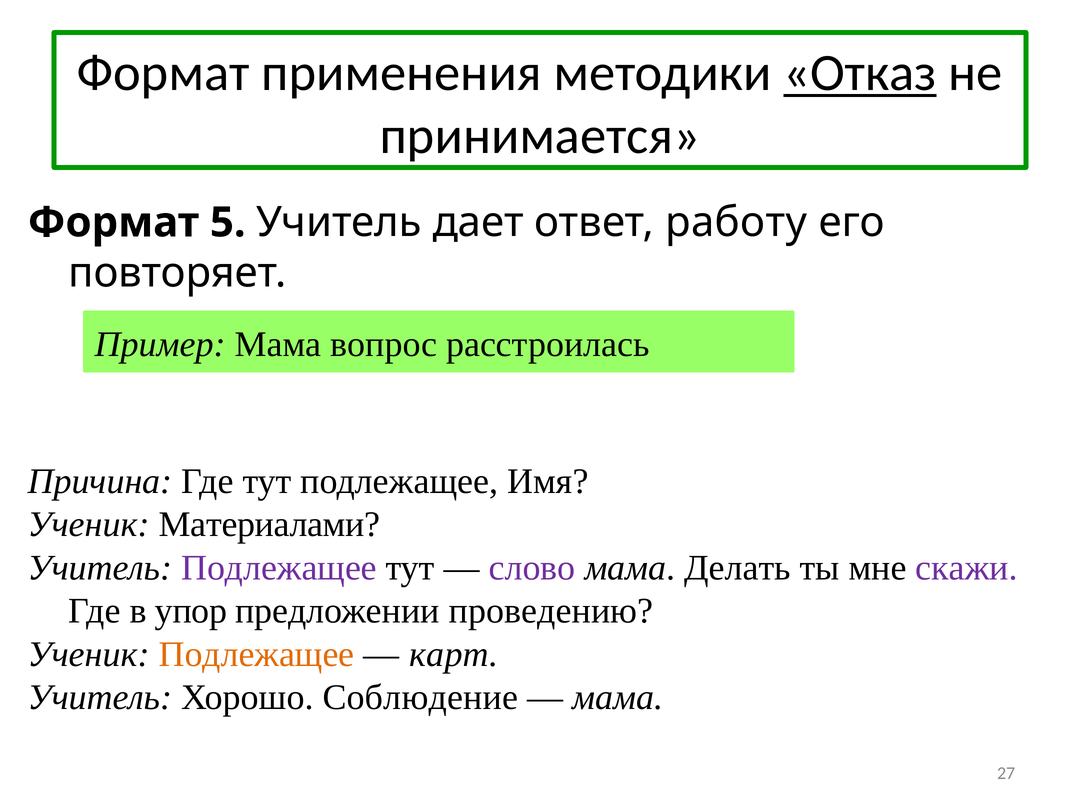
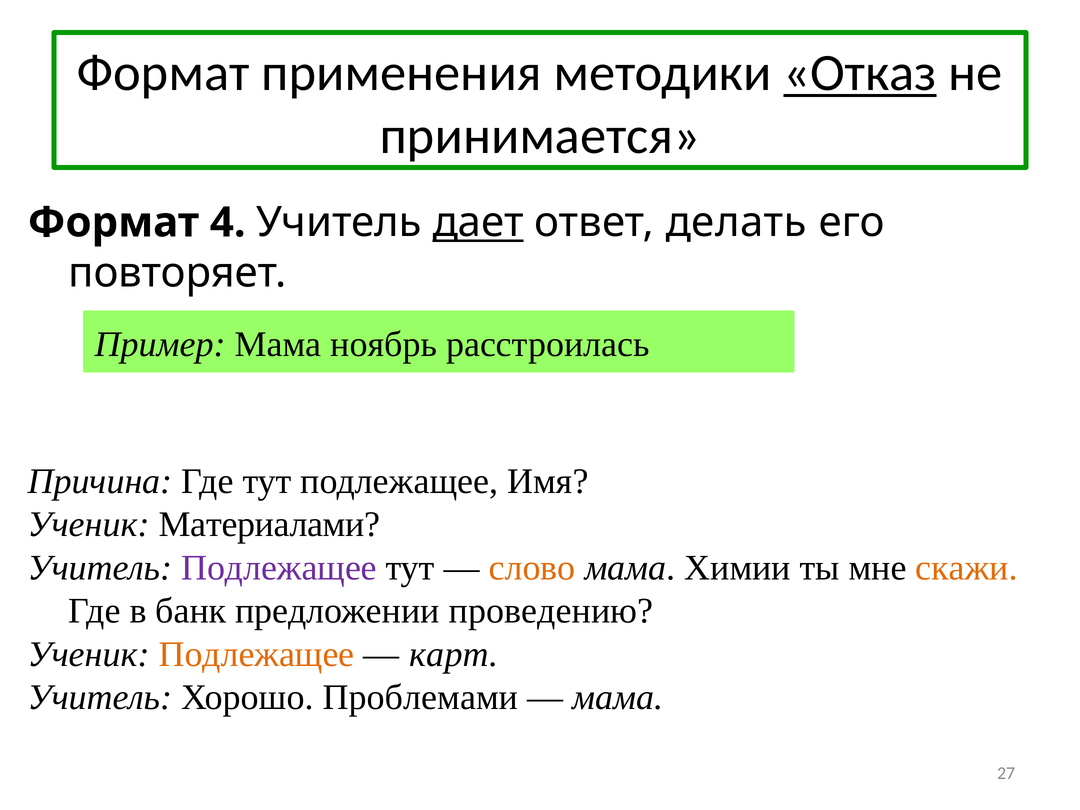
5: 5 -> 4
дает underline: none -> present
работу: работу -> делать
вопрос: вопрос -> ноябрь
слово colour: purple -> orange
Делать: Делать -> Химии
скажи colour: purple -> orange
упор: упор -> банк
Соблюдение: Соблюдение -> Проблемами
